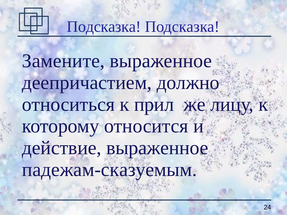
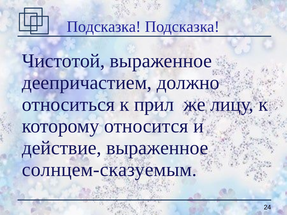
Замените: Замените -> Чистотой
падежам-сказуемым: падежам-сказуемым -> солнцем-сказуемым
